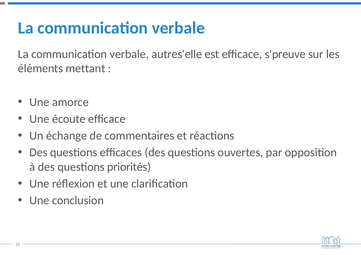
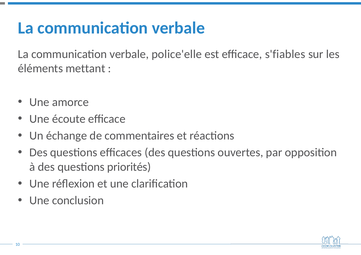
autres'elle: autres'elle -> police'elle
s'preuve: s'preuve -> s'fiables
